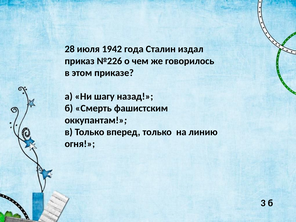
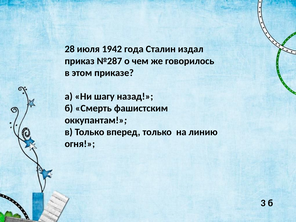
№226: №226 -> №287
